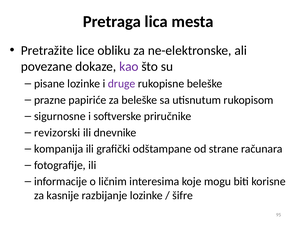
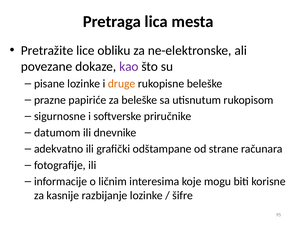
druge colour: purple -> orange
revizorski: revizorski -> datumom
kompanija: kompanija -> adekvatno
